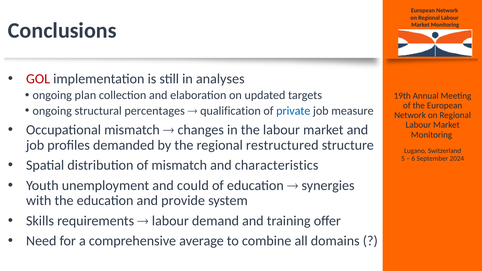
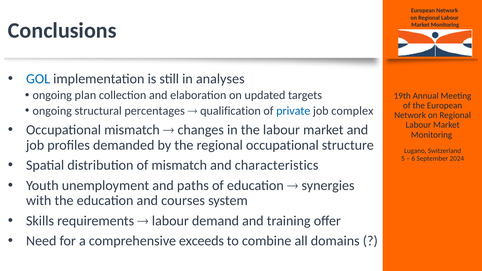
GOL colour: red -> blue
measure: measure -> complex
regional restructured: restructured -> occupational
could: could -> paths
provide: provide -> courses
average: average -> exceeds
